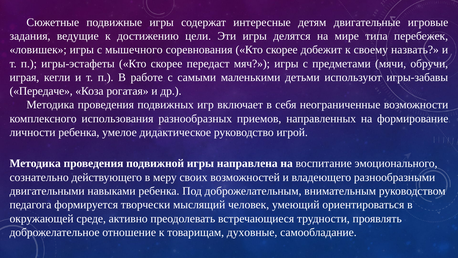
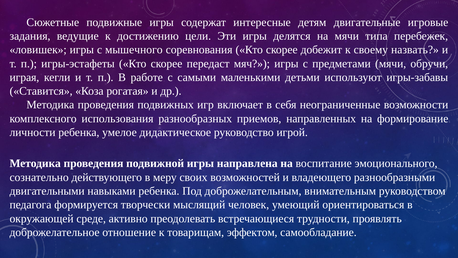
на мире: мире -> мячи
Передаче: Передаче -> Ставится
духовные: духовные -> эффектом
